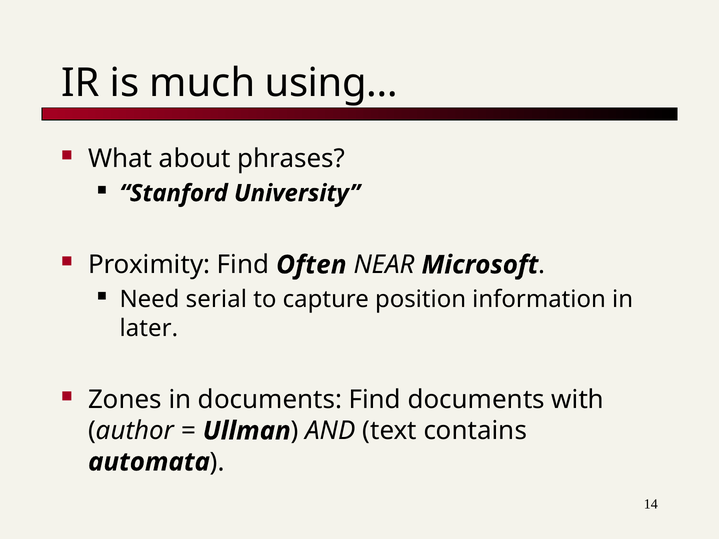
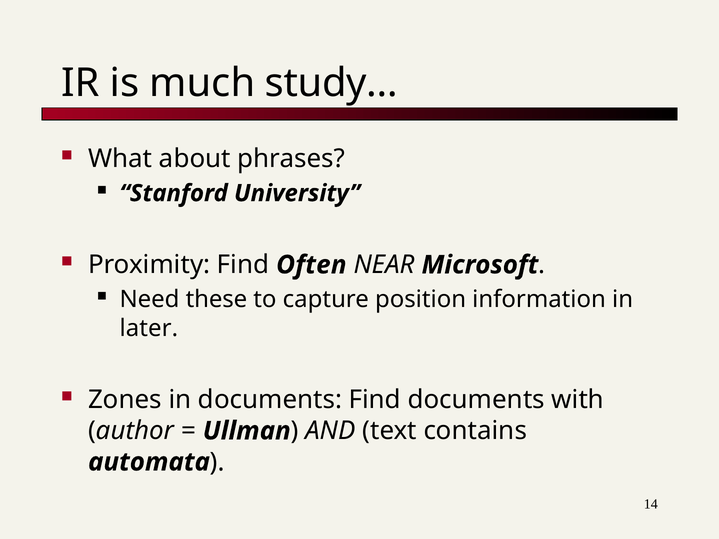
using…: using… -> study…
serial: serial -> these
